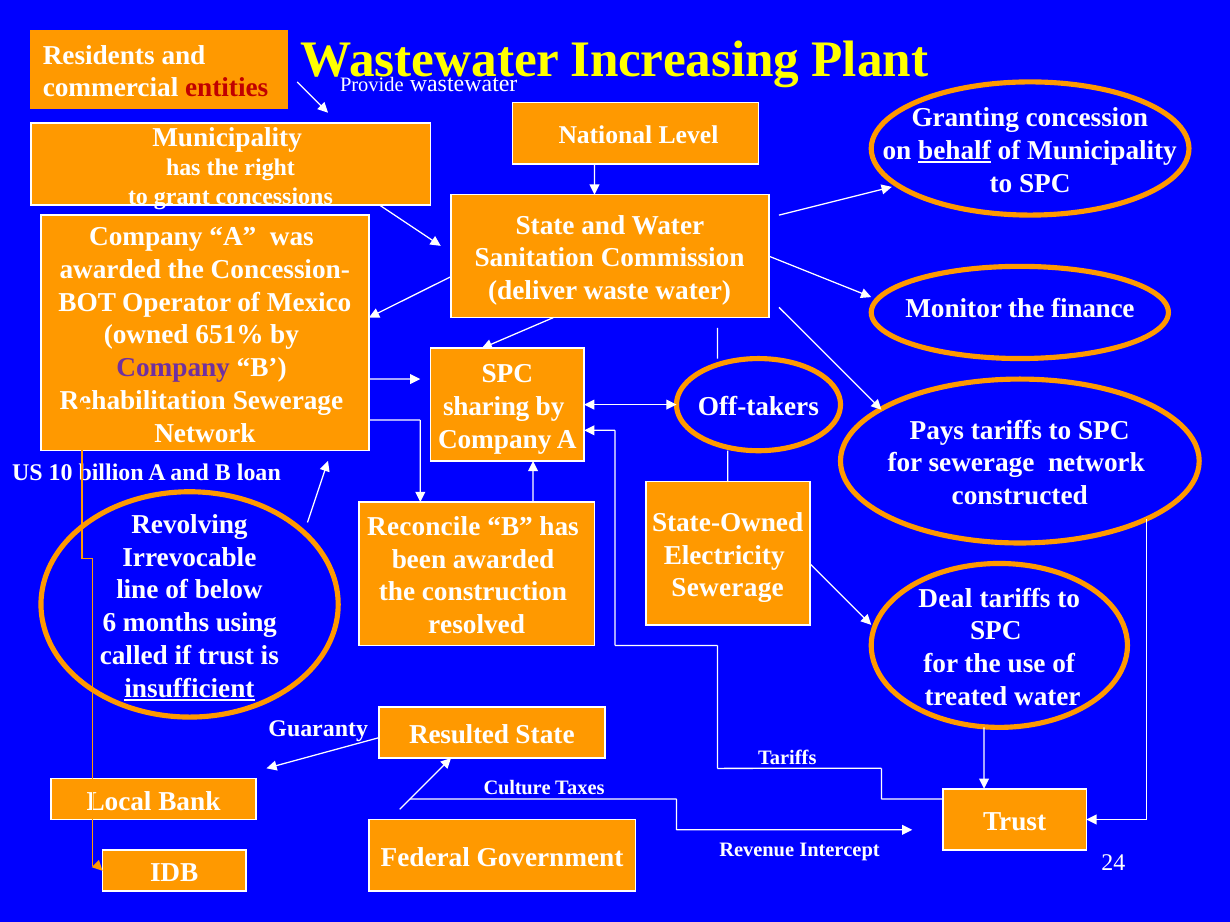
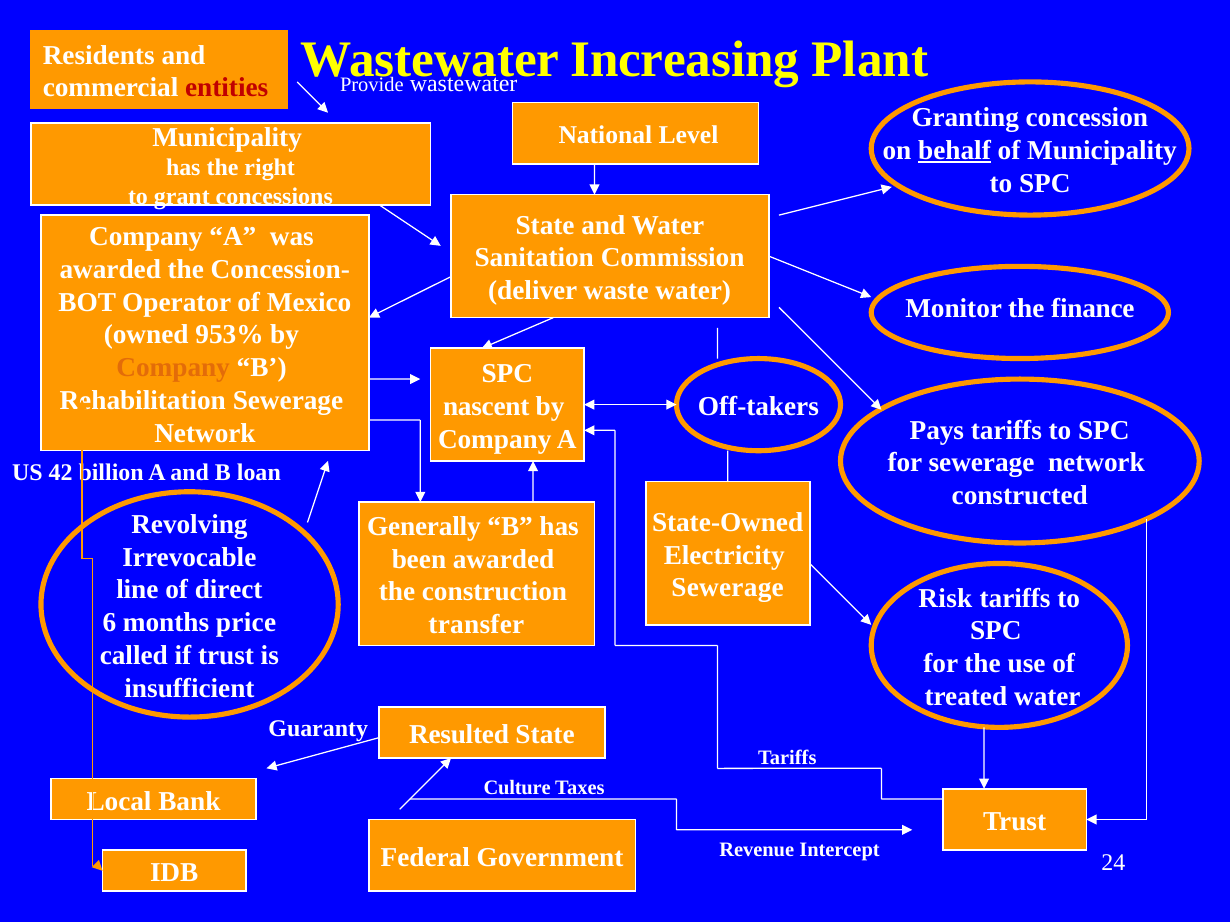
651%: 651% -> 953%
Company at (173, 368) colour: purple -> orange
sharing: sharing -> nascent
10: 10 -> 42
Reconcile: Reconcile -> Generally
below: below -> direct
Deal: Deal -> Risk
using: using -> price
resolved: resolved -> transfer
insufficient underline: present -> none
